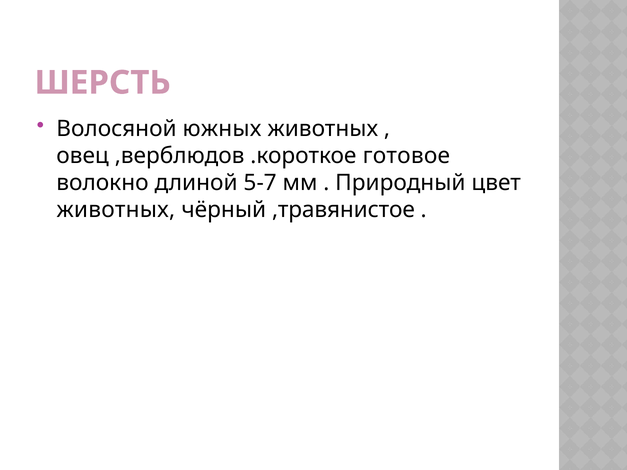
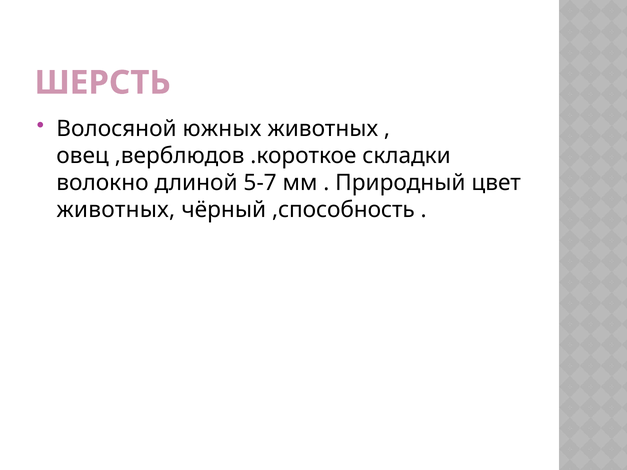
готовое: готовое -> складки
,травянистое: ,травянистое -> ,способность
